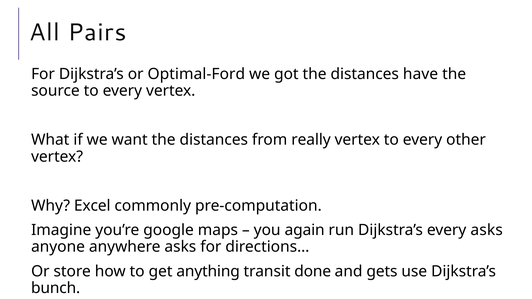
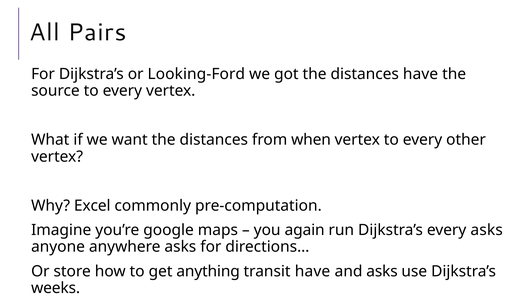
Optimal-Ford: Optimal-Ford -> Looking-Ford
really: really -> when
transit done: done -> have
and gets: gets -> asks
bunch: bunch -> weeks
